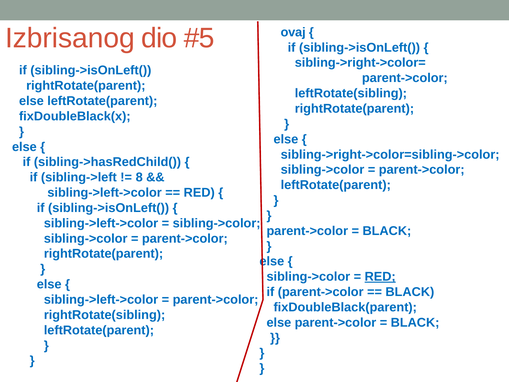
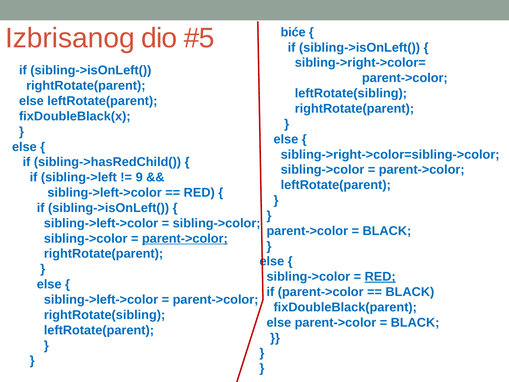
ovaj: ovaj -> biće
8: 8 -> 9
parent->color at (185, 238) underline: none -> present
